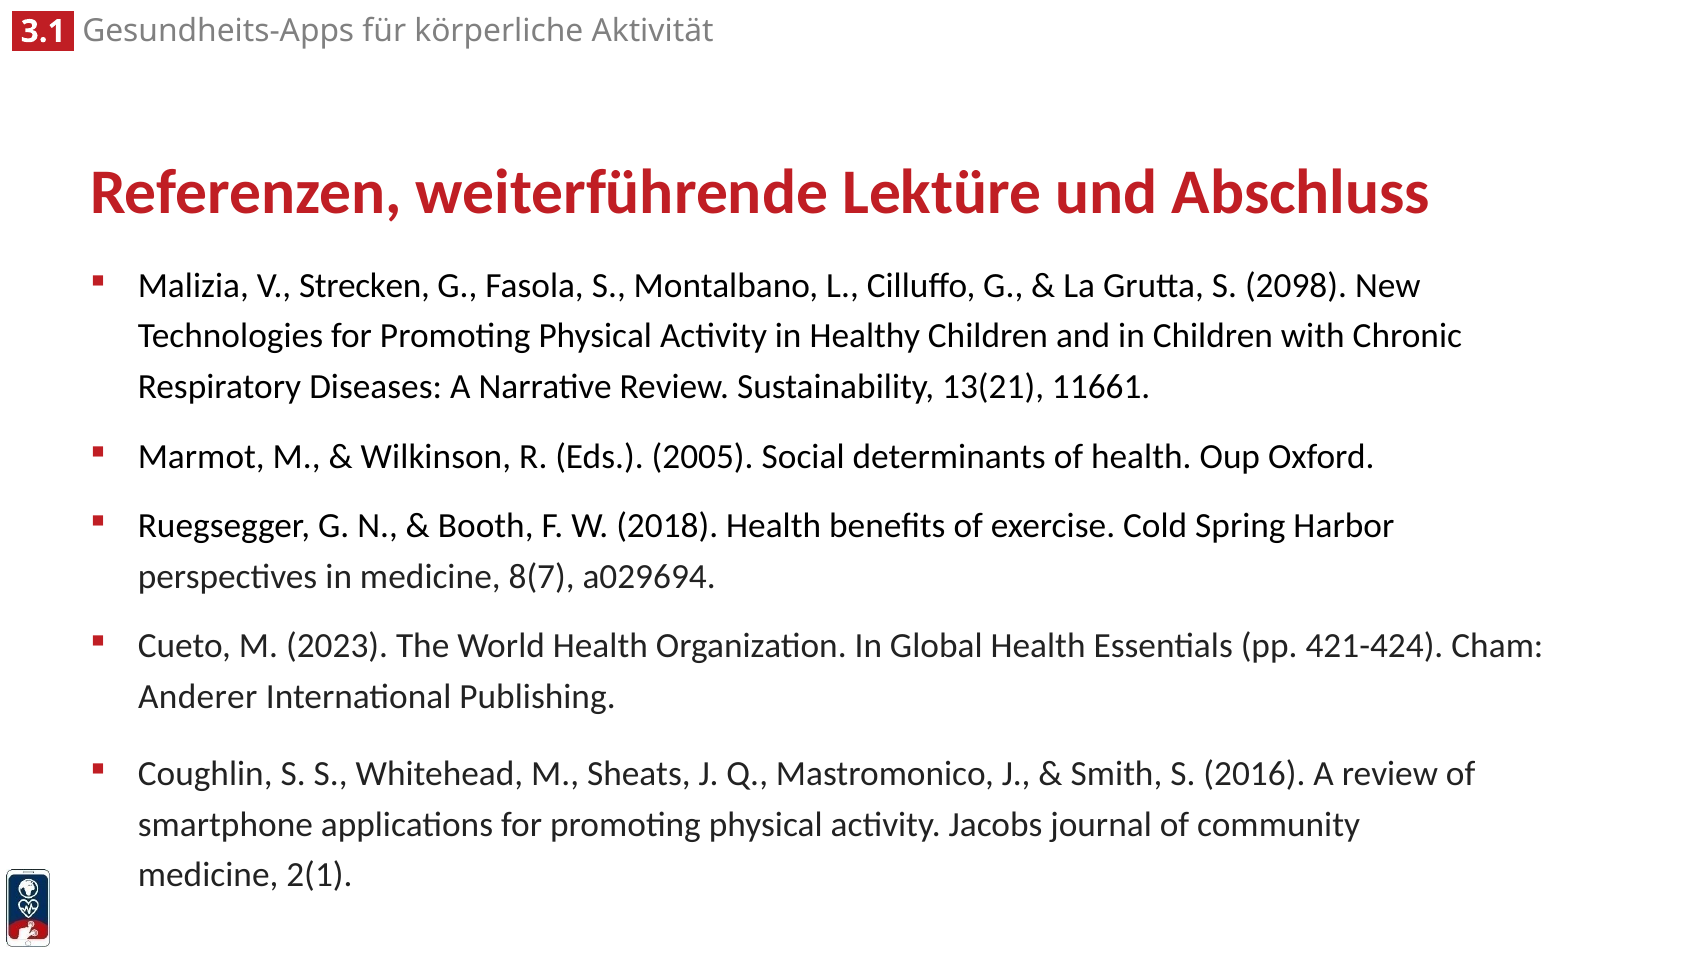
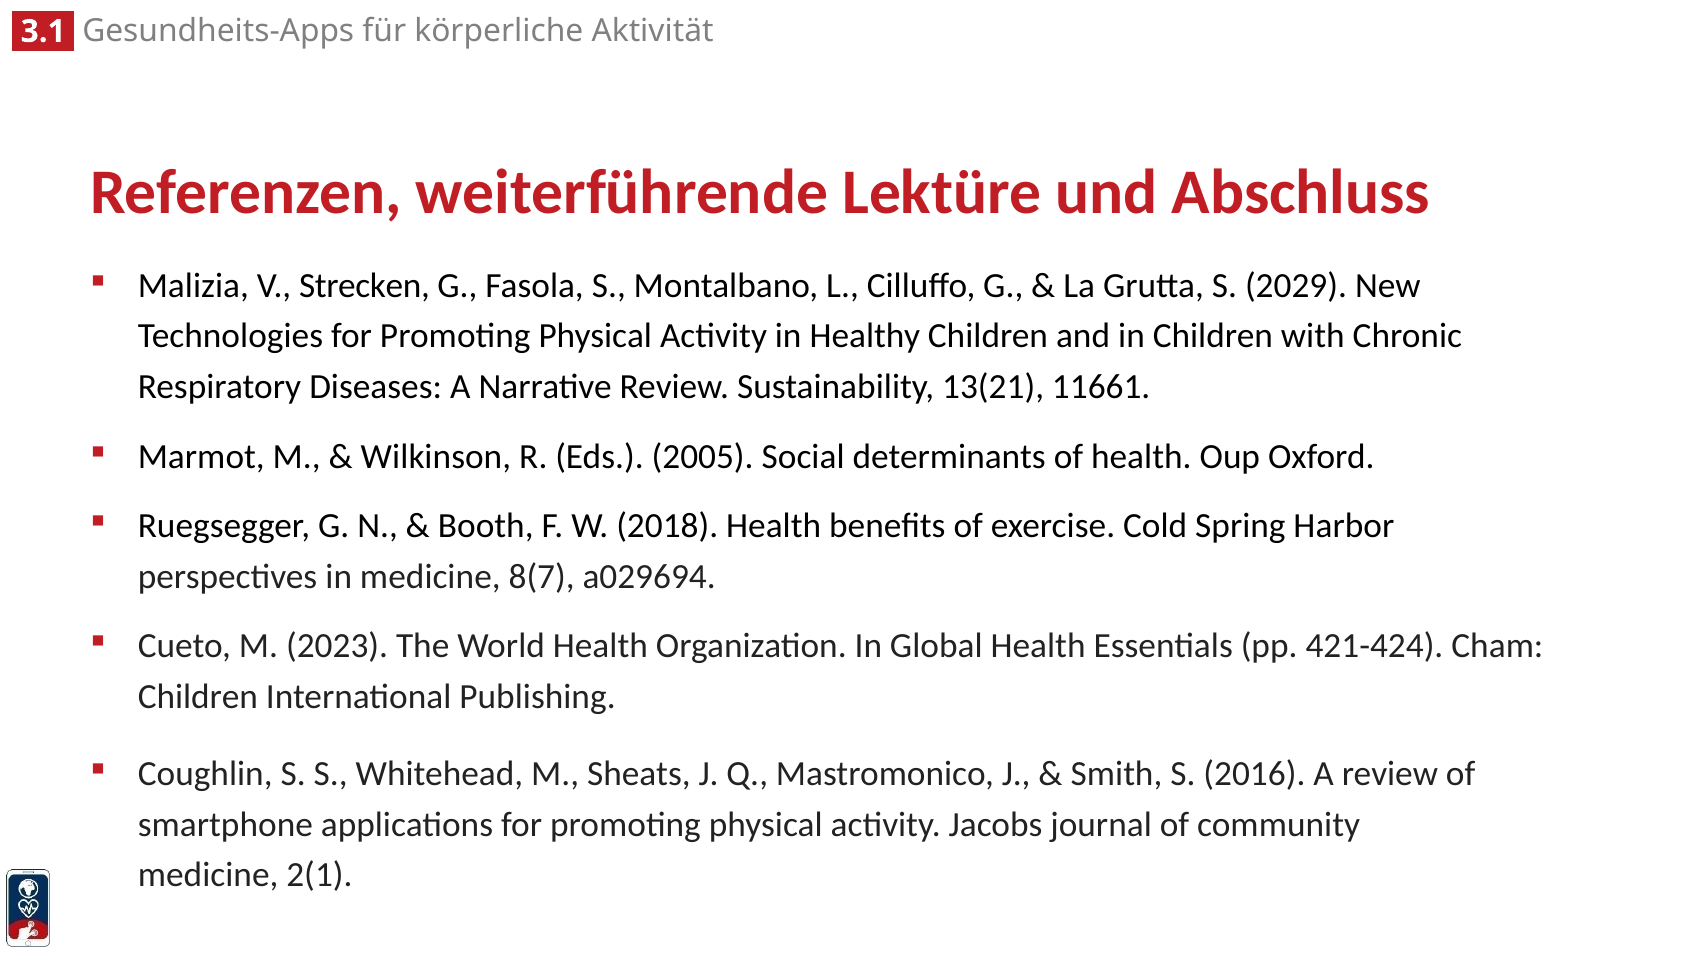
2098: 2098 -> 2029
Anderer at (198, 696): Anderer -> Children
